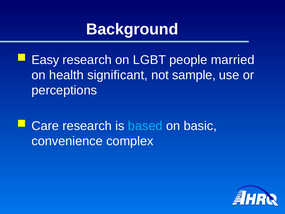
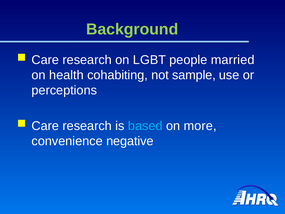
Background colour: white -> light green
Easy at (45, 60): Easy -> Care
significant: significant -> cohabiting
basic: basic -> more
complex: complex -> negative
